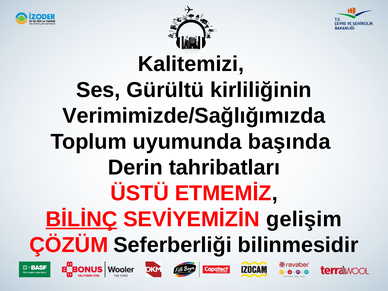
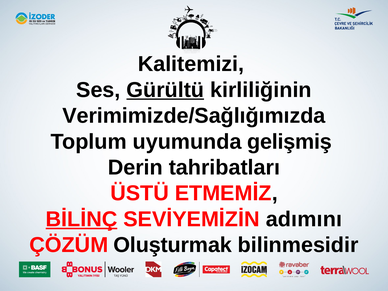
Gürültü underline: none -> present
başında: başında -> gelişmiş
gelişim: gelişim -> adımını
Seferberliği: Seferberliği -> Oluşturmak
